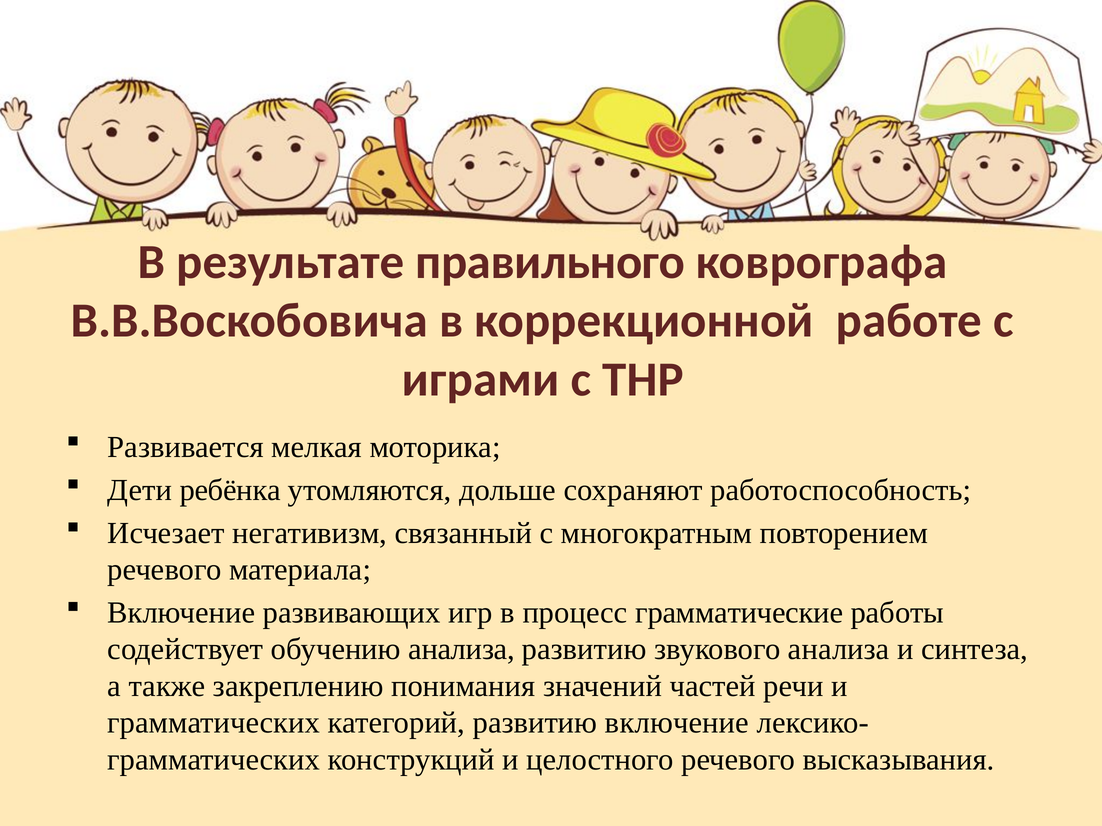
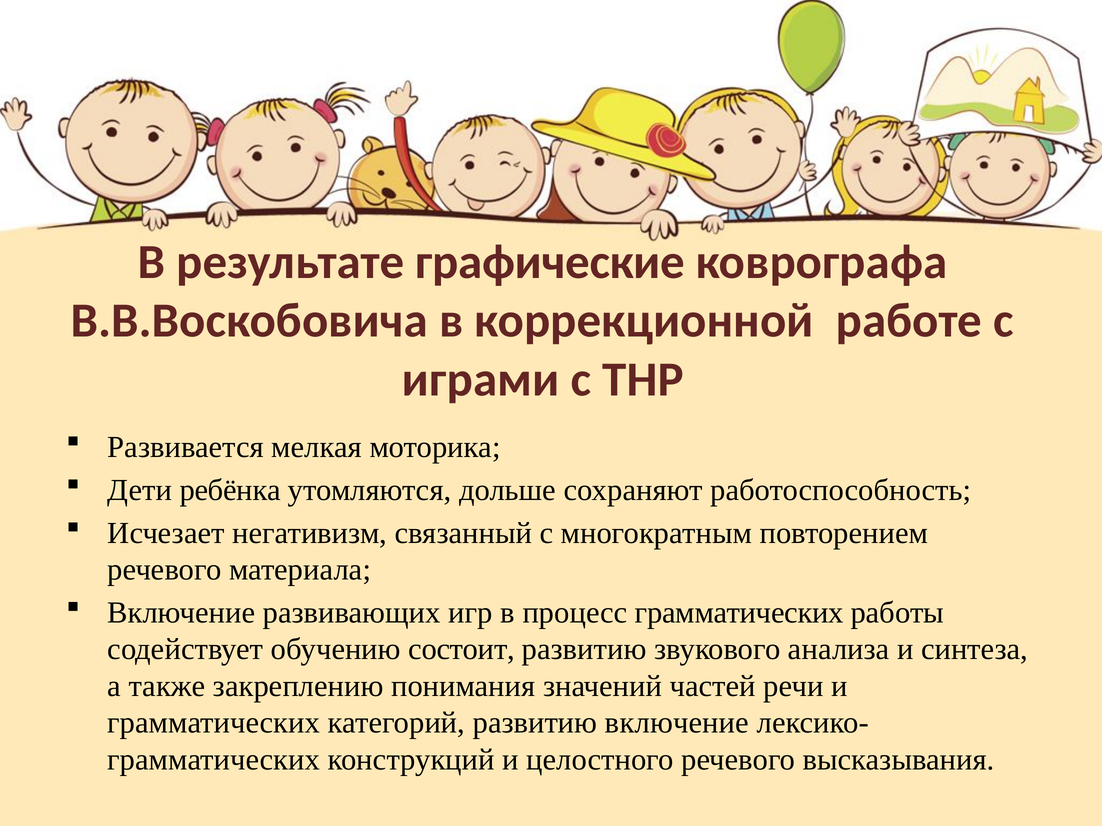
правильного: правильного -> графические
процесс грамматические: грамматические -> грамматических
обучению анализа: анализа -> состоит
